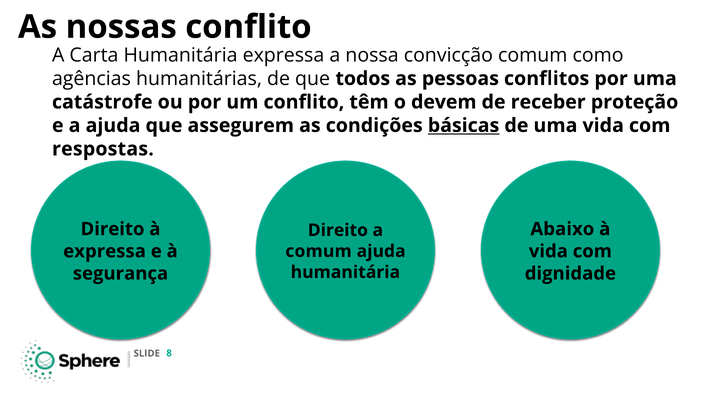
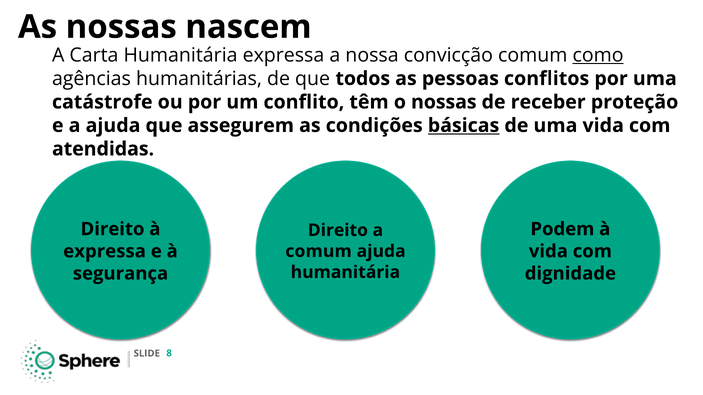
nossas conflito: conflito -> nascem
como underline: none -> present
o devem: devem -> nossas
respostas: respostas -> atendidas
Abaixo: Abaixo -> Podem
